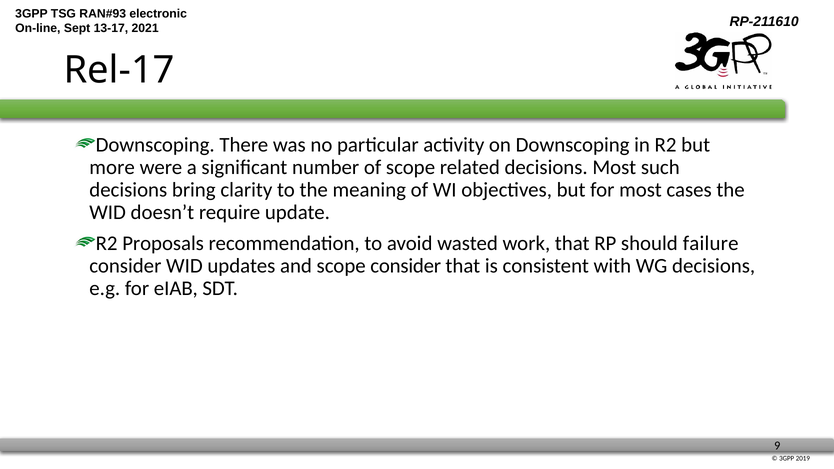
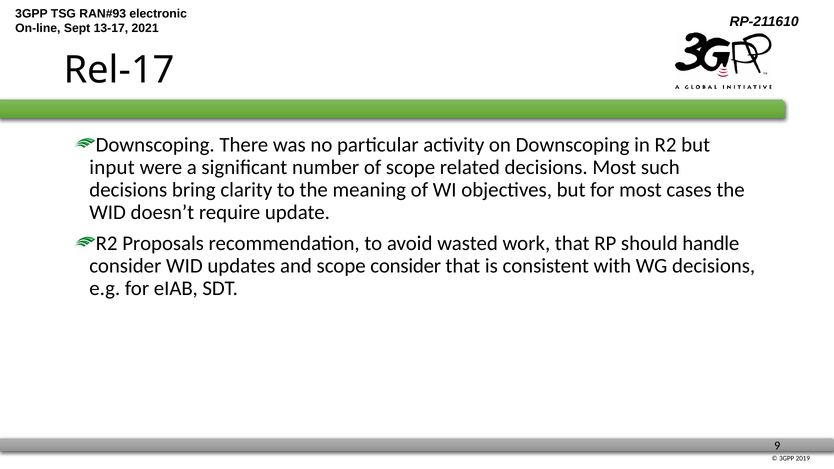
more: more -> input
failure: failure -> handle
